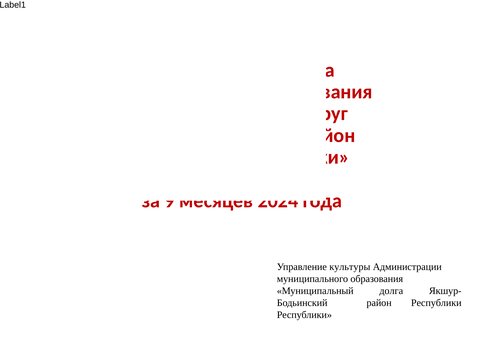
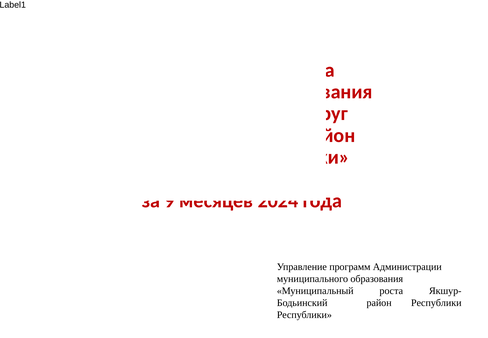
культуры: культуры -> программ
долга: долга -> роста
